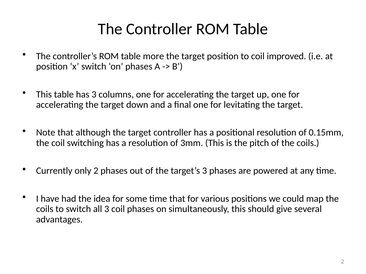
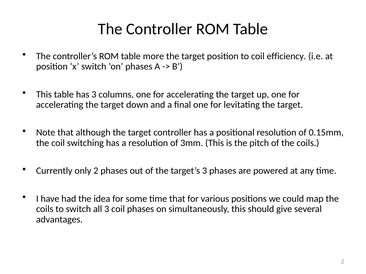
improved: improved -> efficiency
